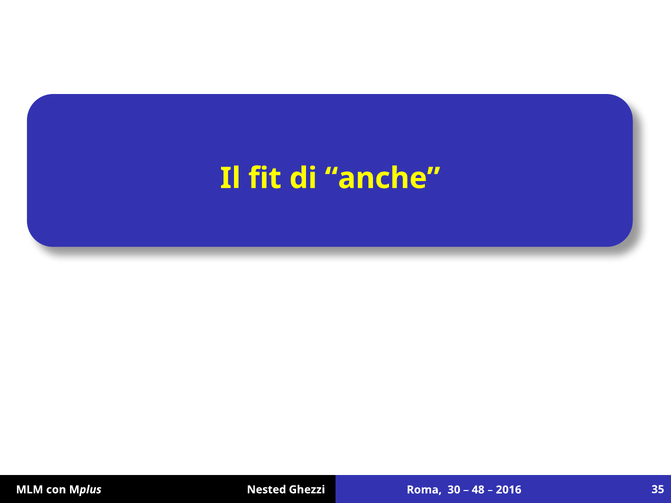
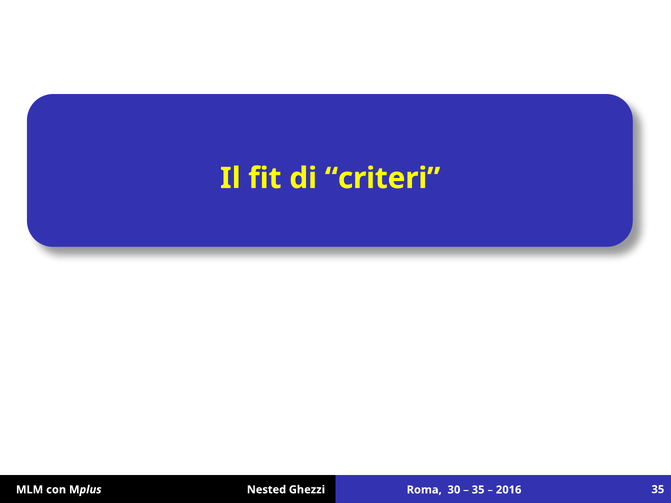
anche: anche -> criteri
48 at (478, 490): 48 -> 35
